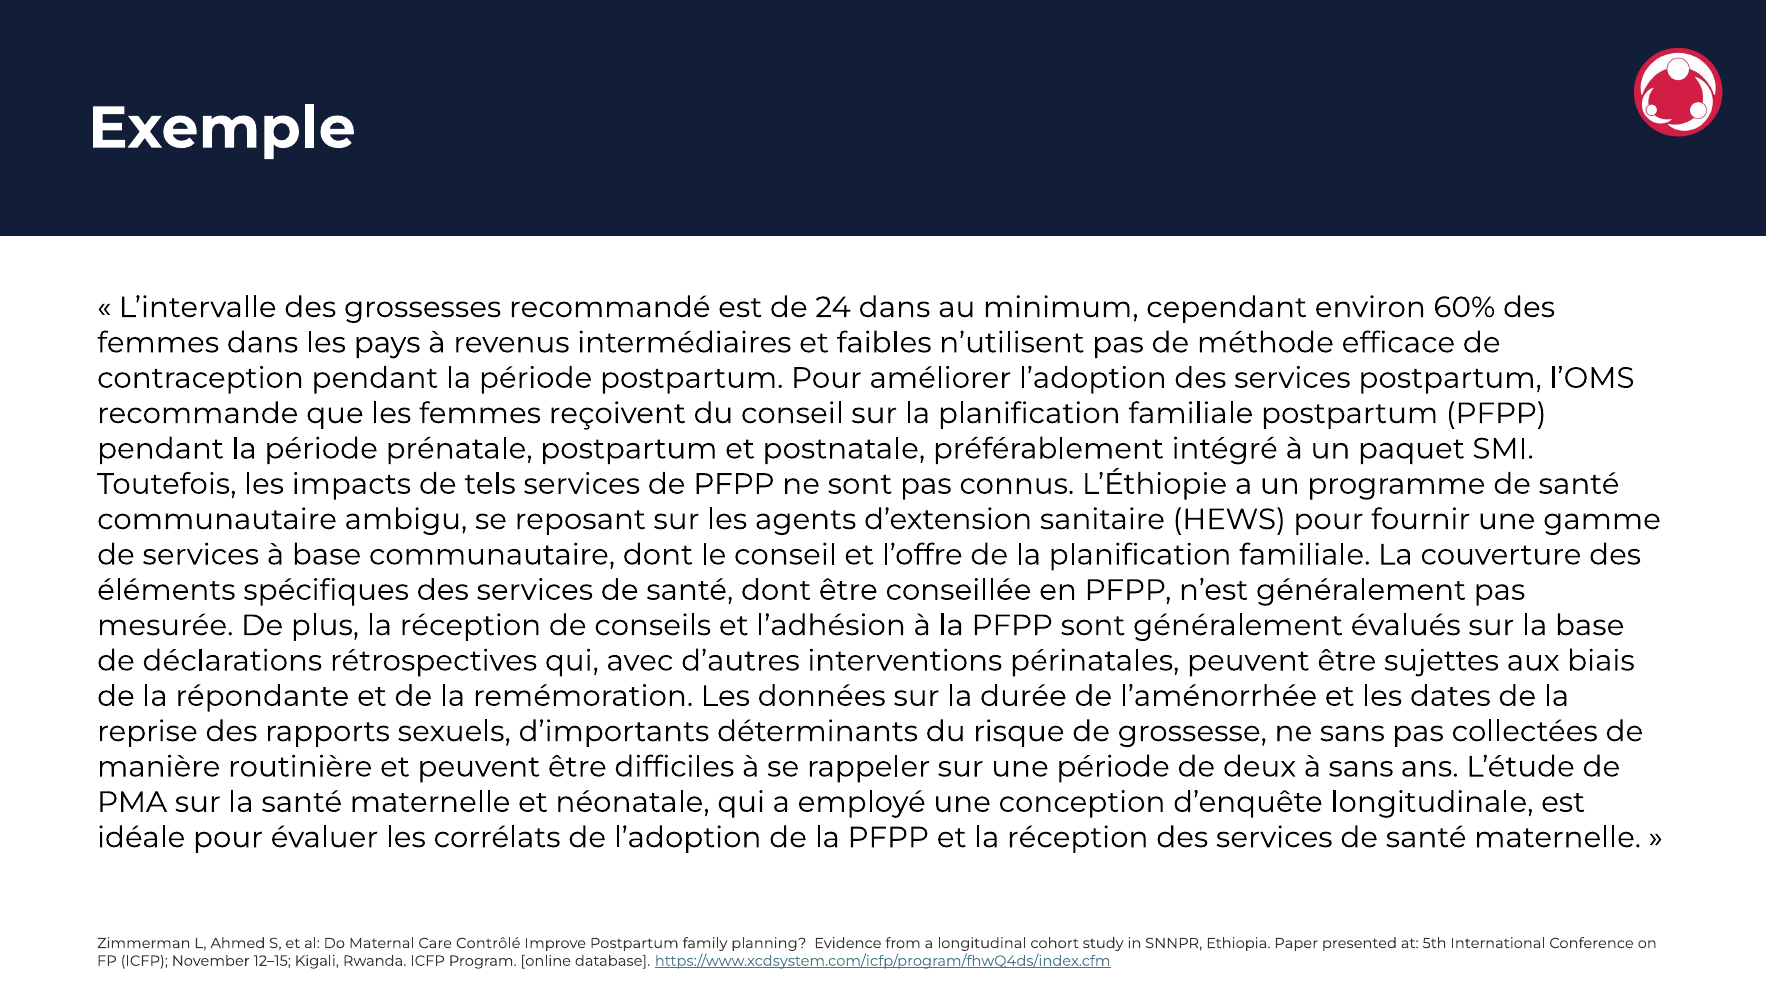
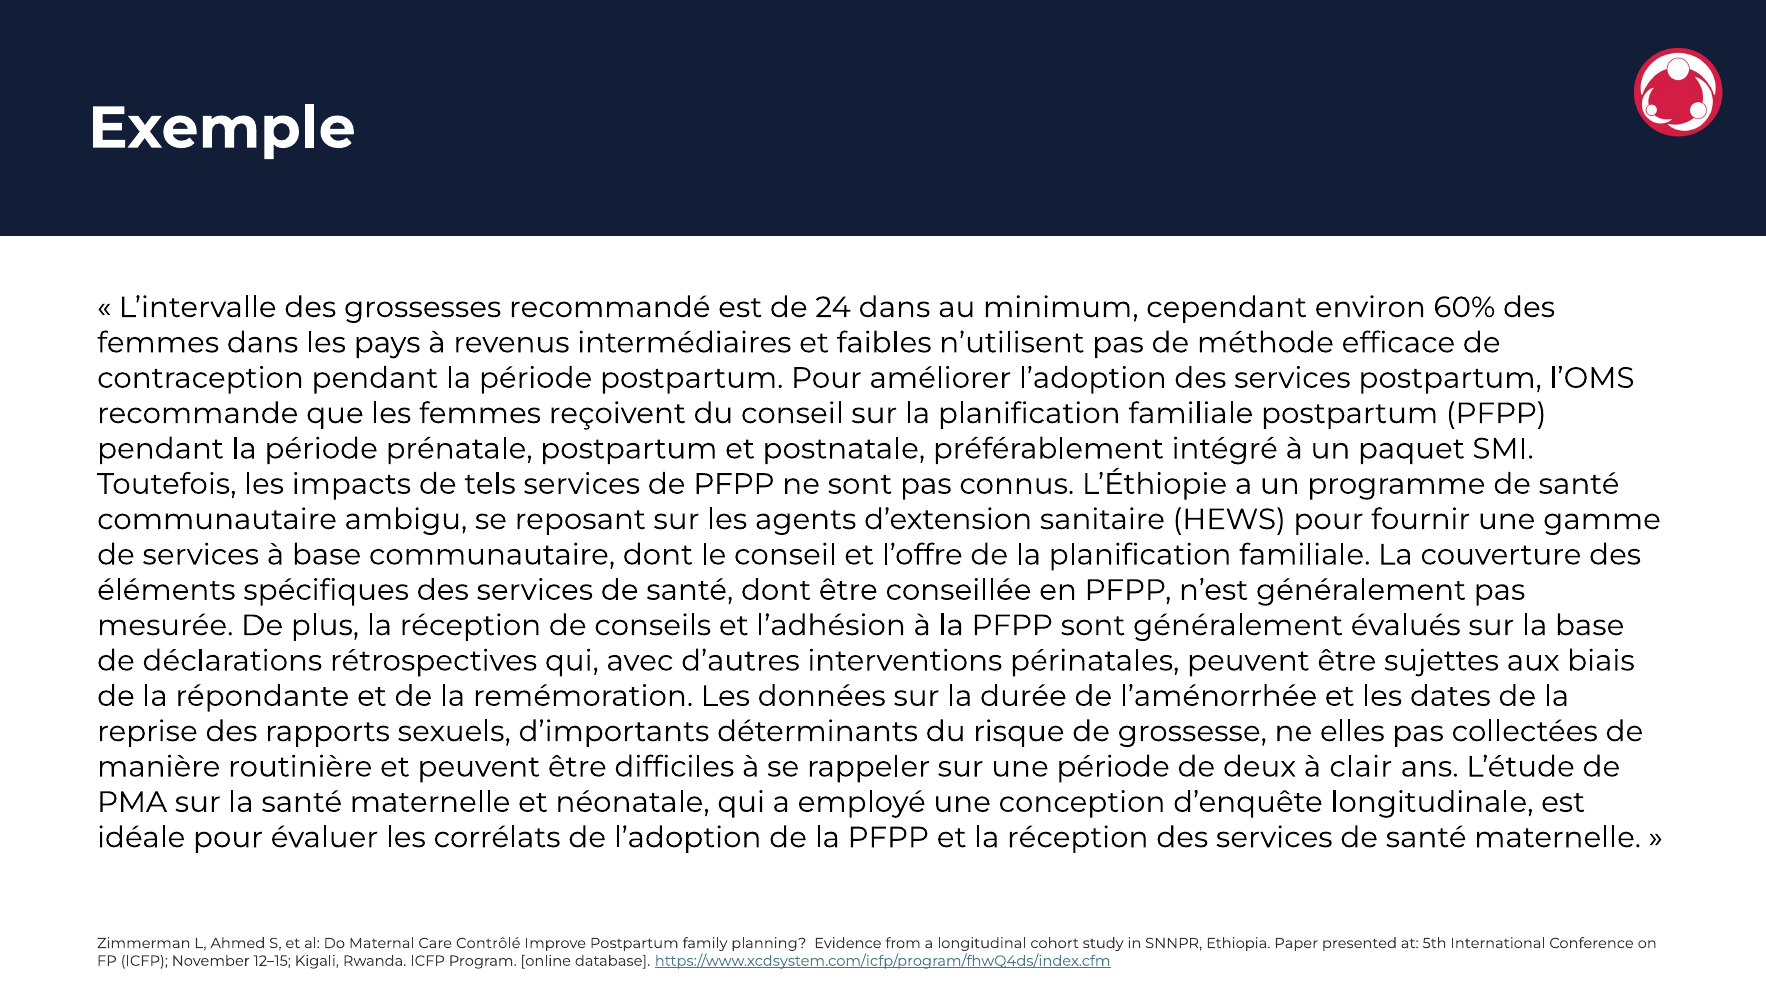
ne sans: sans -> elles
à sans: sans -> clair
